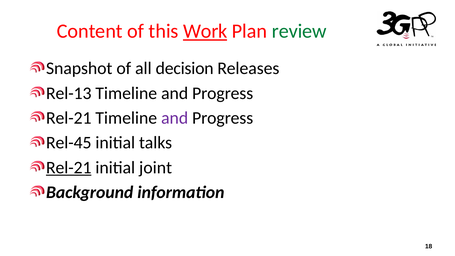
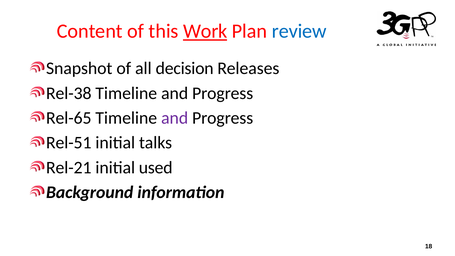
review colour: green -> blue
Rel-13: Rel-13 -> Rel-38
Rel-21 at (69, 118): Rel-21 -> Rel-65
Rel-45: Rel-45 -> Rel-51
Rel-21 at (69, 168) underline: present -> none
joint: joint -> used
